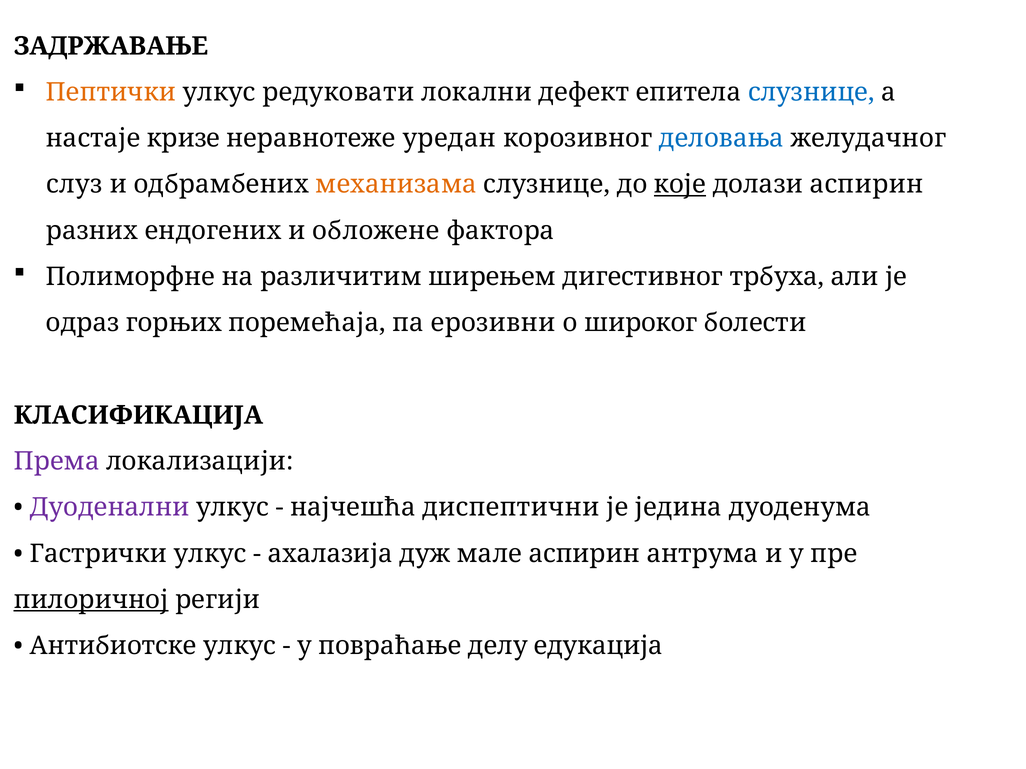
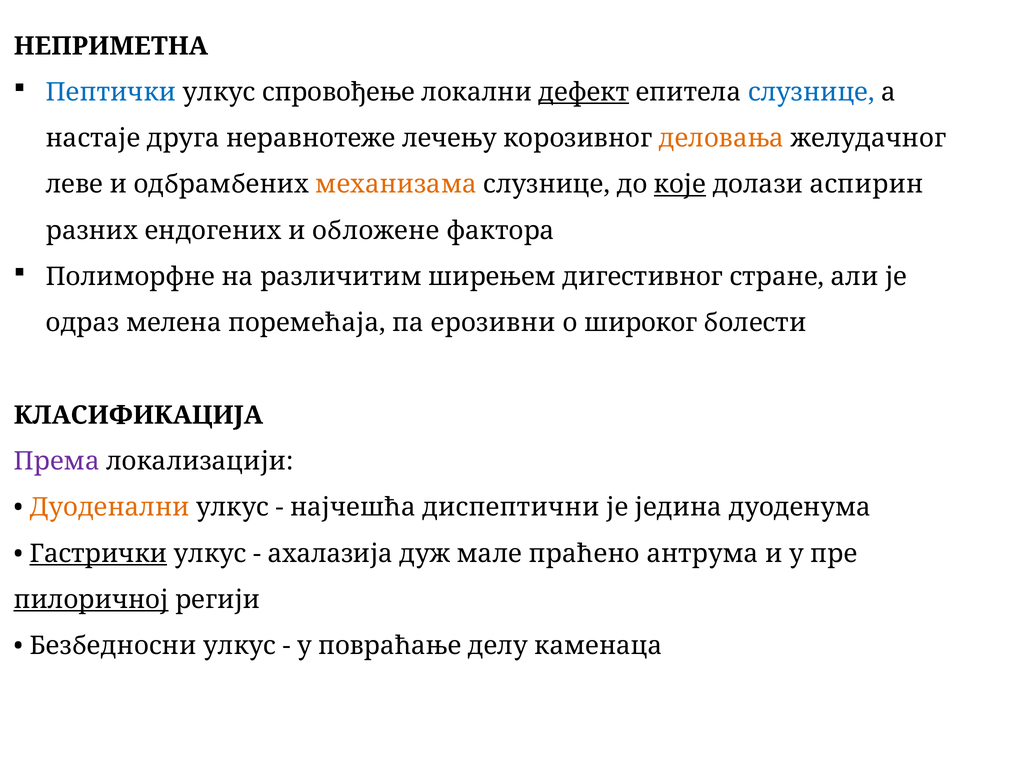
ЗАДРЖАВАЊЕ: ЗАДРЖАВАЊЕ -> НЕПРИМЕТНА
Пептички colour: orange -> blue
редуковати: редуковати -> спровођење
дефект underline: none -> present
кризе: кризе -> друга
уредан: уредан -> лечењу
деловања colour: blue -> orange
слуз: слуз -> леве
трбуха: трбуха -> стране
горњих: горњих -> мелена
Дуоденални colour: purple -> orange
Гастрички underline: none -> present
мале аспирин: аспирин -> праћено
Антибиотске: Антибиотске -> Безбедносни
едукација: едукација -> каменаца
